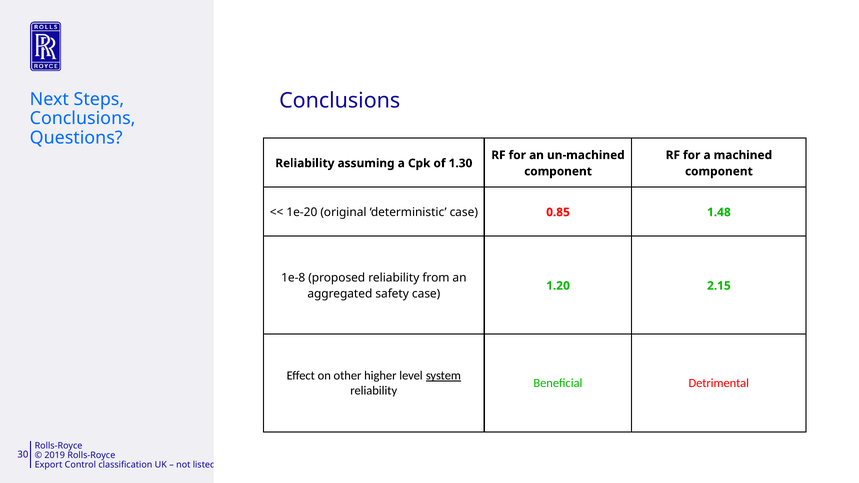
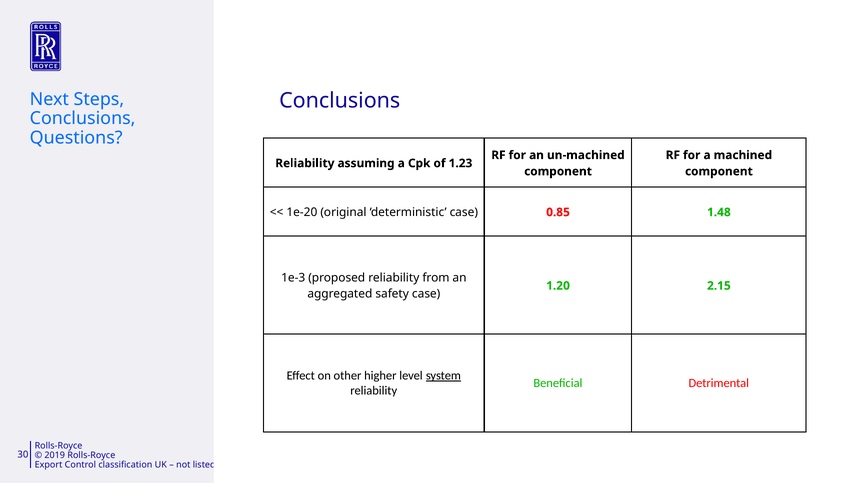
1.30: 1.30 -> 1.23
1e-8: 1e-8 -> 1e-3
